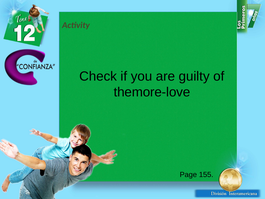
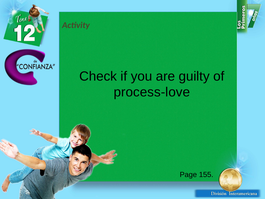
themore-love: themore-love -> process-love
